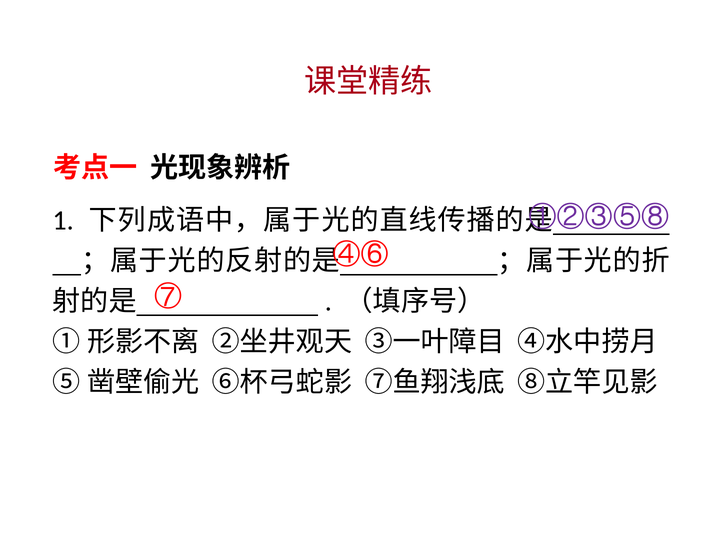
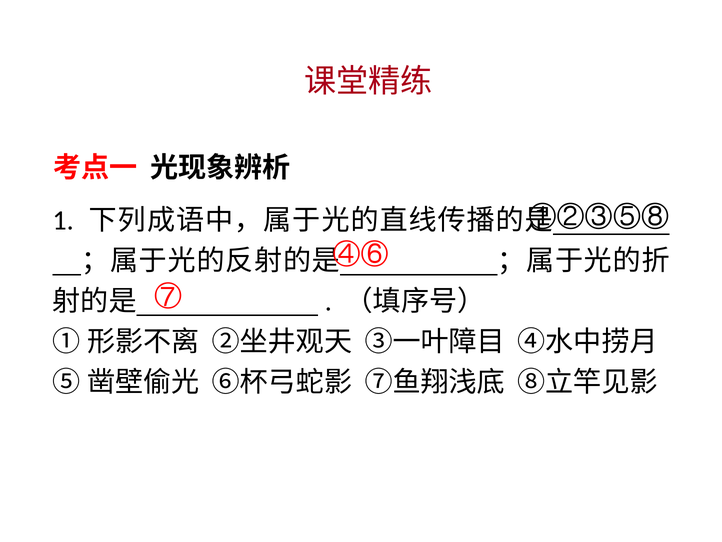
①②③⑤⑧ colour: purple -> black
